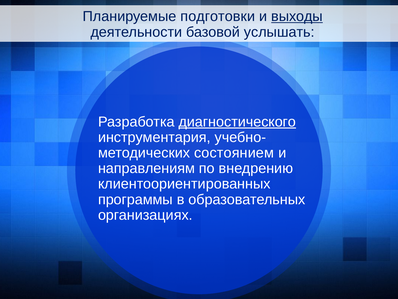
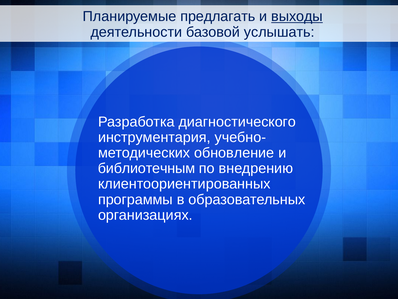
подготовки: подготовки -> предлагать
диагностического underline: present -> none
состоянием: состоянием -> обновление
направлениям: направлениям -> библиотечным
